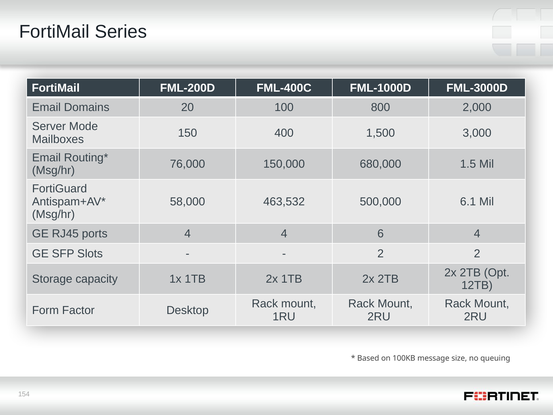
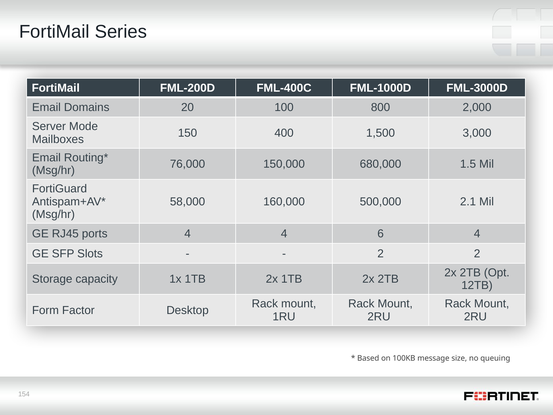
463,532: 463,532 -> 160,000
6.1: 6.1 -> 2.1
